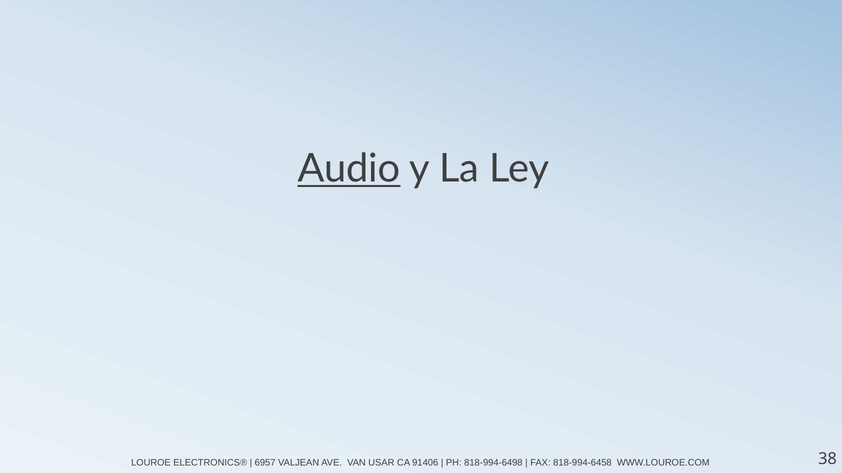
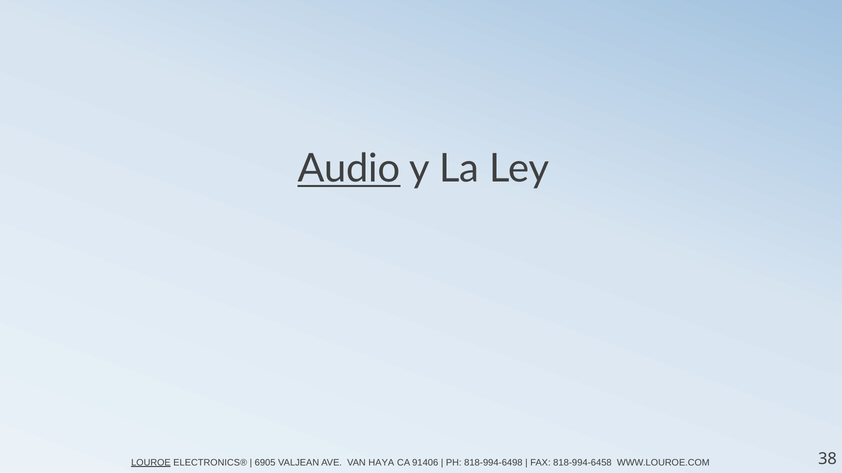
LOUROE underline: none -> present
6957: 6957 -> 6905
USAR: USAR -> HAYA
